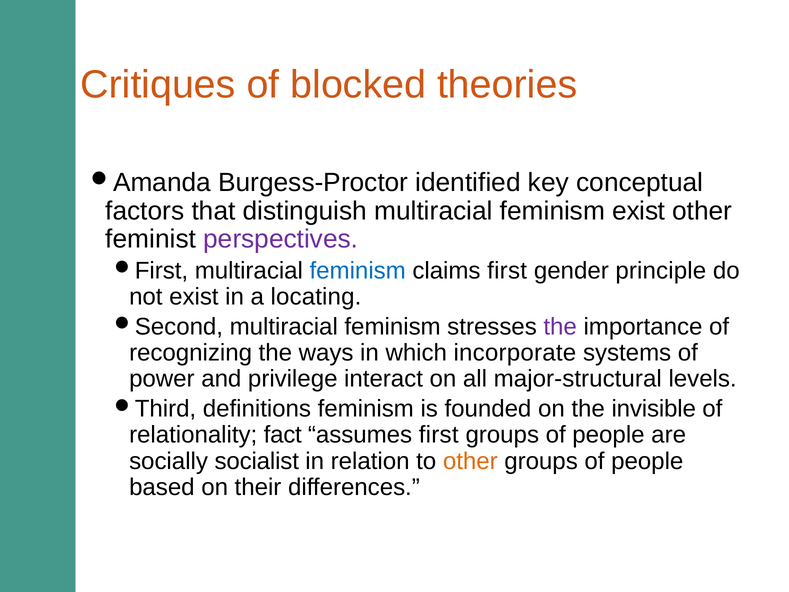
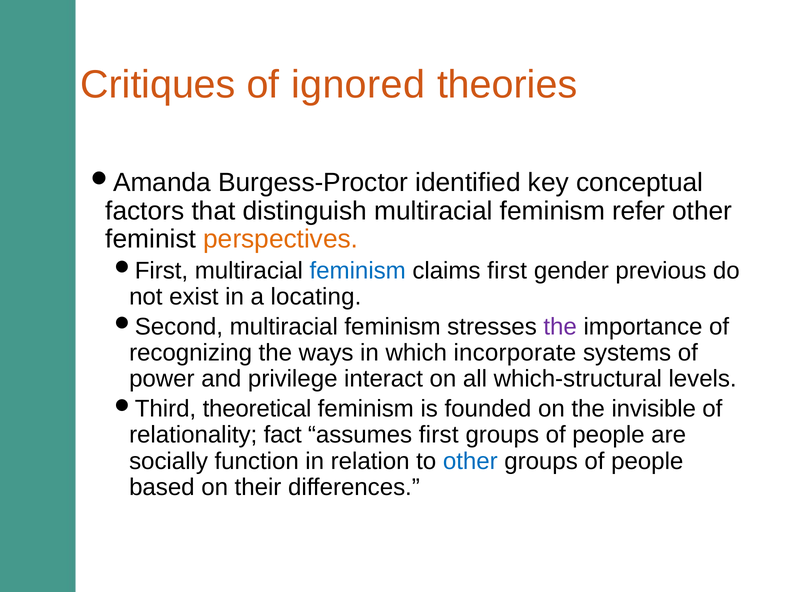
blocked: blocked -> ignored
feminism exist: exist -> refer
perspectives colour: purple -> orange
principle: principle -> previous
major-structural: major-structural -> which-structural
definitions: definitions -> theoretical
socialist: socialist -> function
other at (470, 461) colour: orange -> blue
